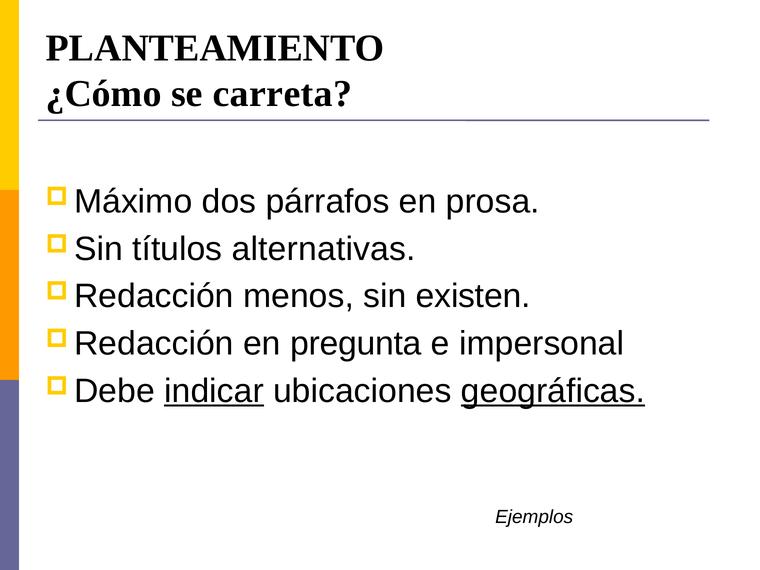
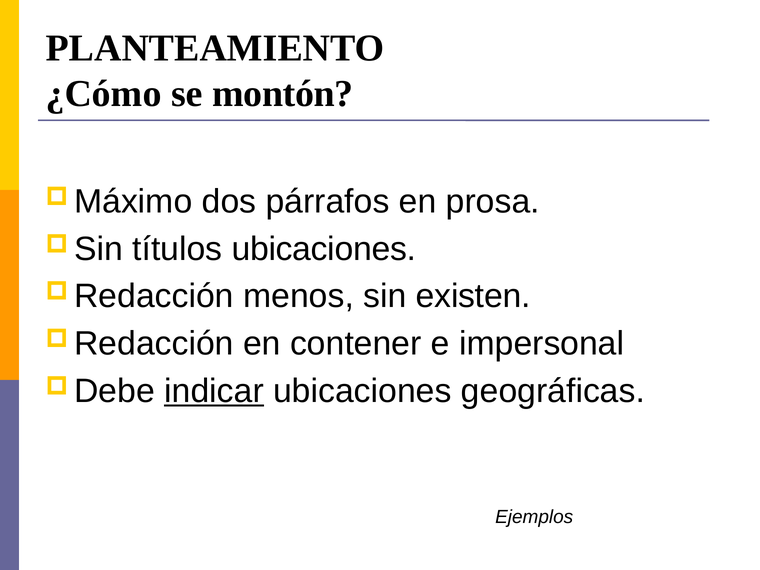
carreta: carreta -> montón
títulos alternativas: alternativas -> ubicaciones
pregunta: pregunta -> contener
geográficas underline: present -> none
